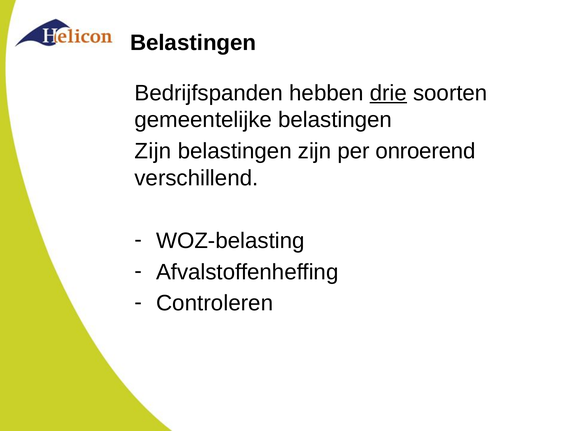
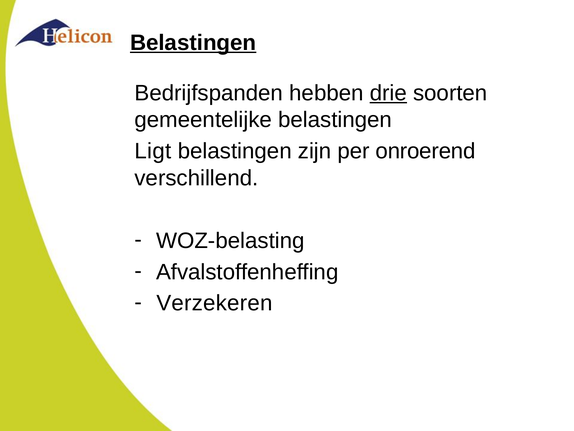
Belastingen at (193, 43) underline: none -> present
Zijn at (153, 151): Zijn -> Ligt
Controleren: Controleren -> Verzekeren
